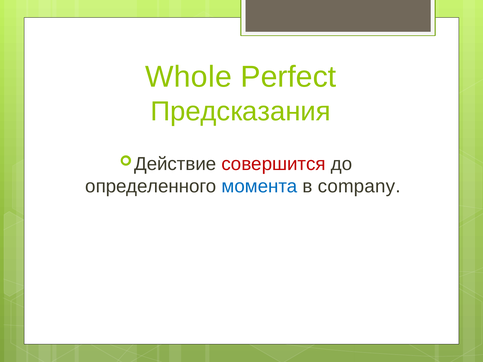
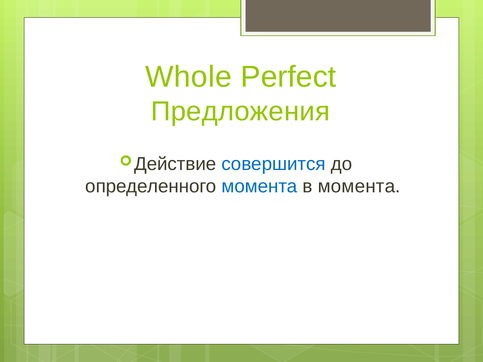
Предсказания: Предсказания -> Предложения
совершится colour: red -> blue
в company: company -> момента
